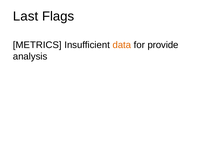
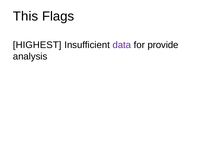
Last: Last -> This
METRICS: METRICS -> HIGHEST
data colour: orange -> purple
